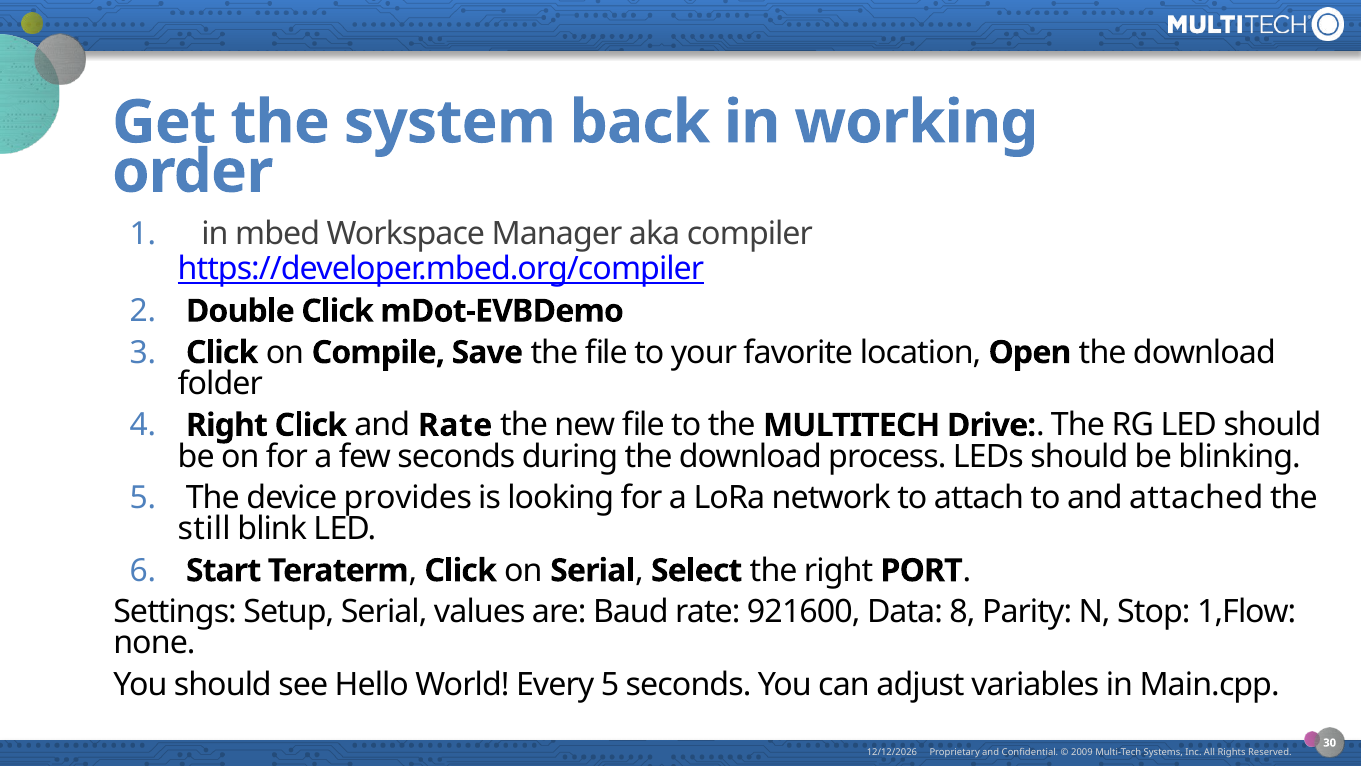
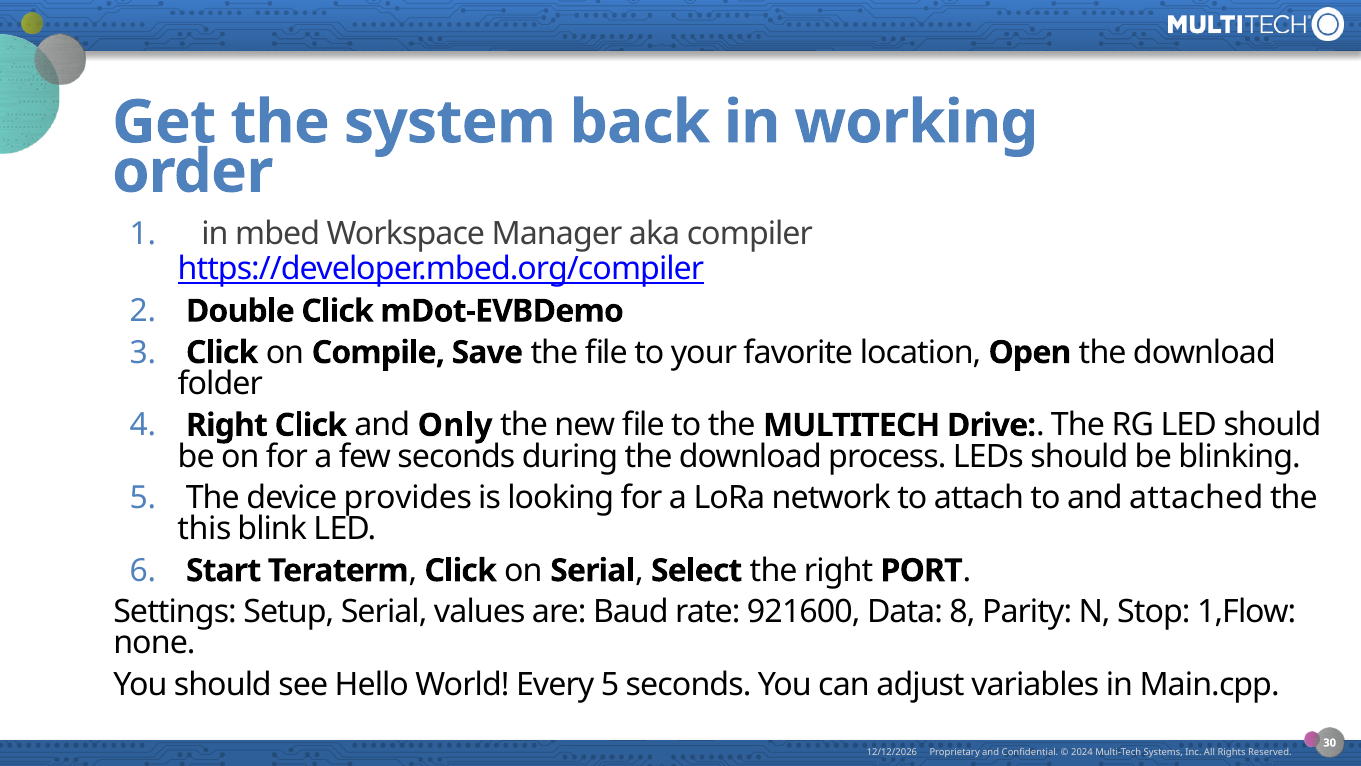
and Rate: Rate -> Only
still: still -> this
2009: 2009 -> 2024
